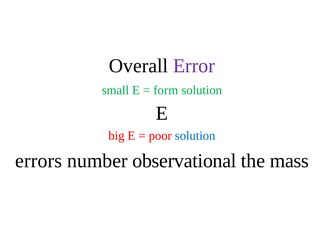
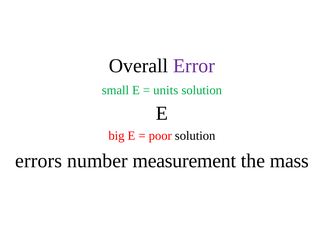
form: form -> units
solution at (195, 136) colour: blue -> black
observational: observational -> measurement
